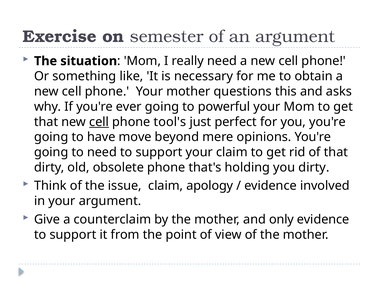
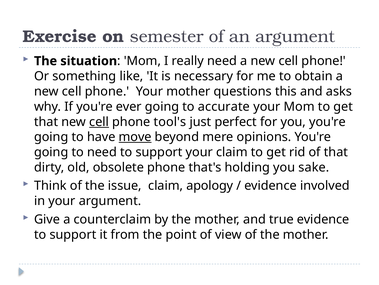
powerful: powerful -> accurate
move underline: none -> present
you dirty: dirty -> sake
only: only -> true
